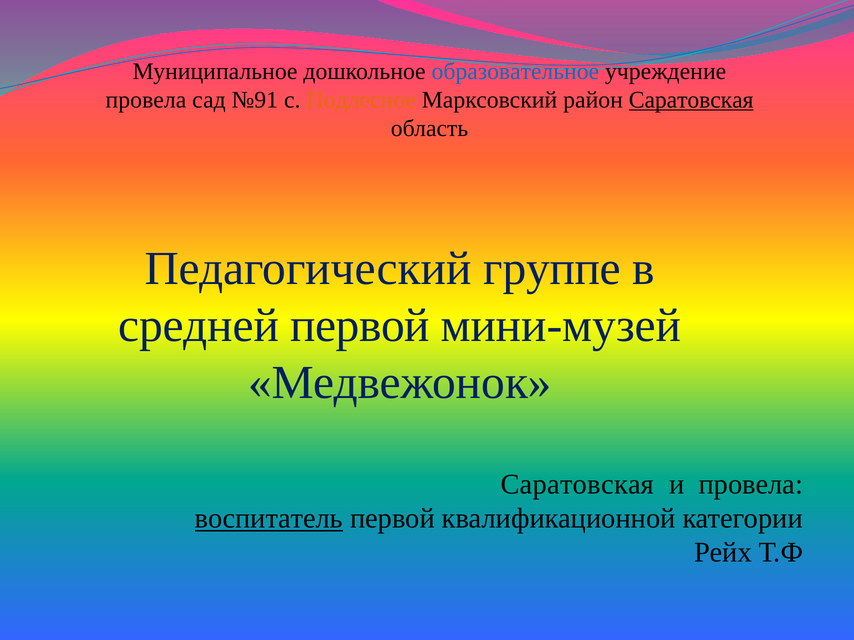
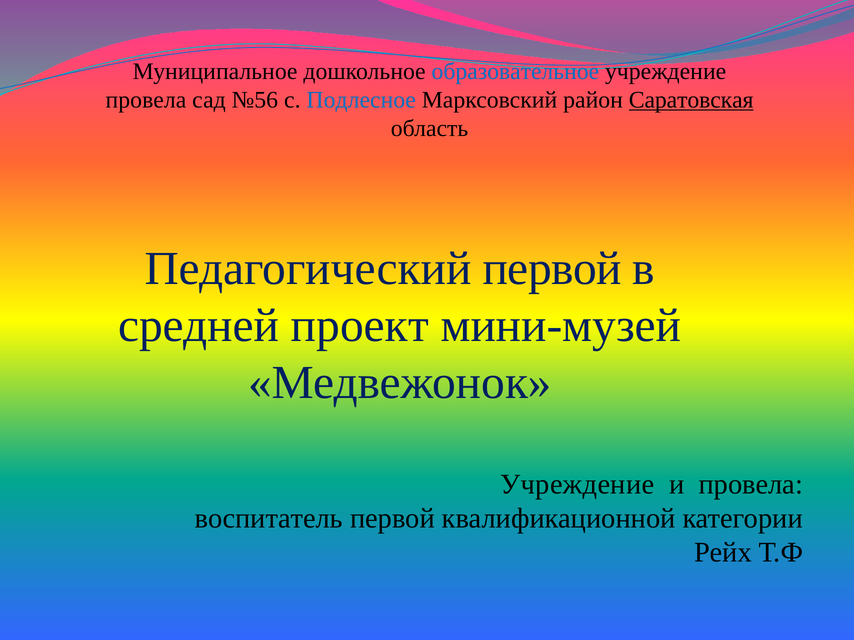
№91: №91 -> №56
Подлесное colour: orange -> blue
Педагогический группе: группе -> первой
средней первой: первой -> проект
Саратовская at (577, 485): Саратовская -> Учреждение
воспитатель underline: present -> none
